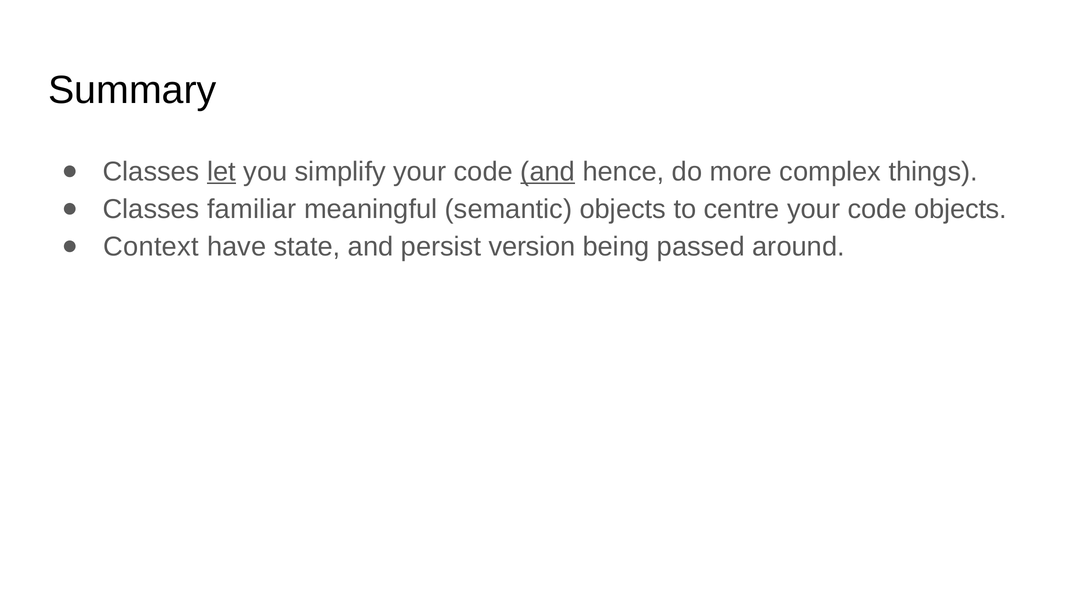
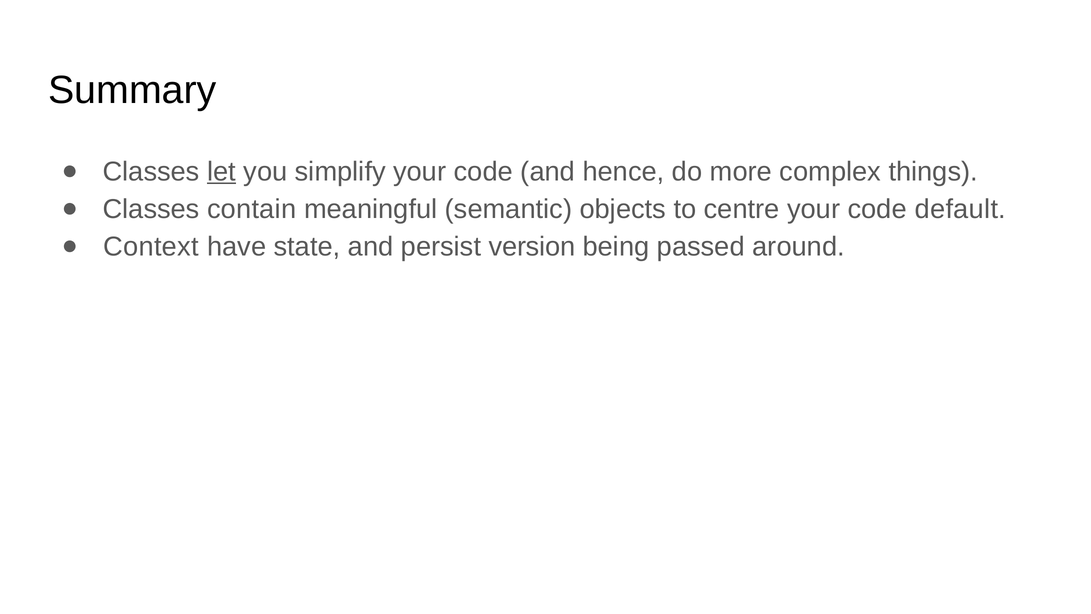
and at (548, 172) underline: present -> none
familiar: familiar -> contain
code objects: objects -> default
